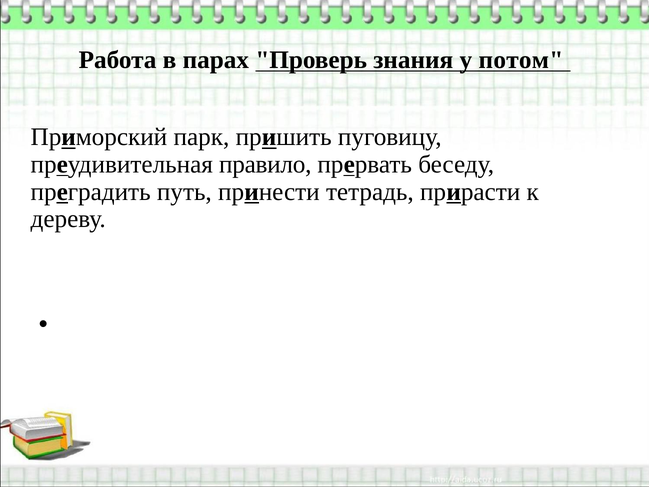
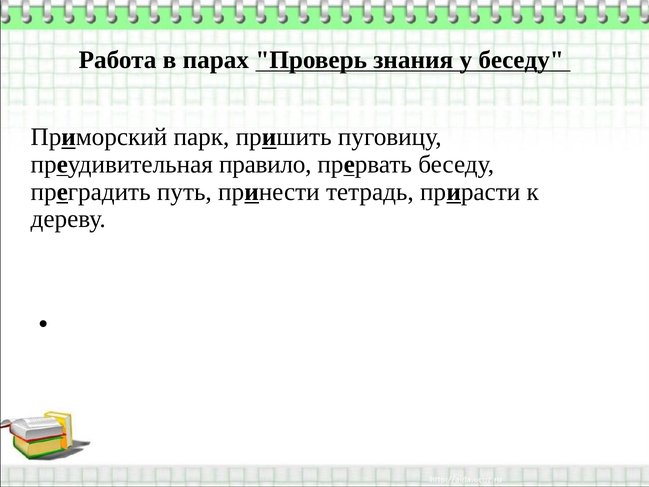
у потом: потом -> беседу
